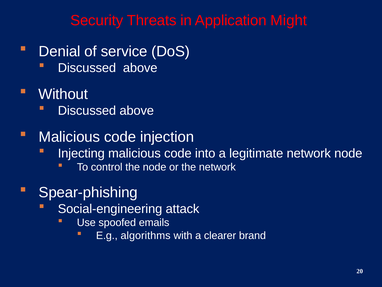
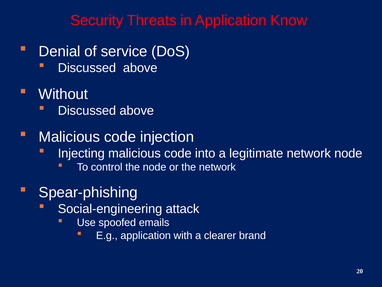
Might: Might -> Know
E.g algorithms: algorithms -> application
